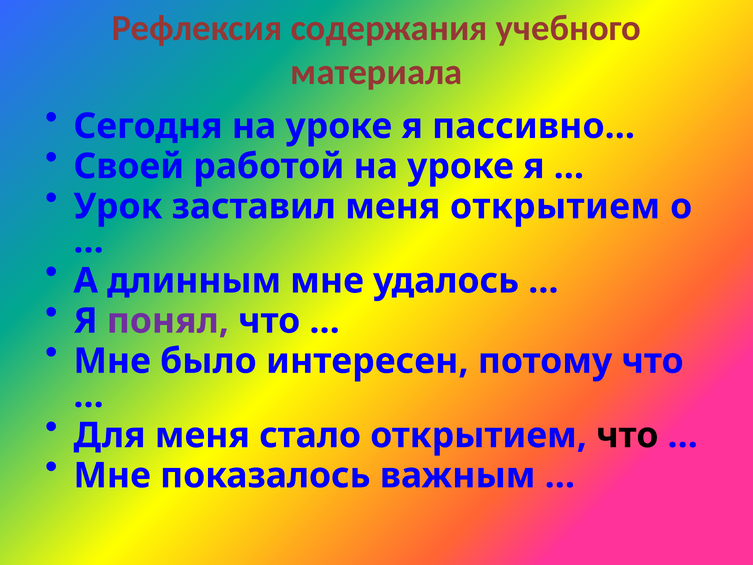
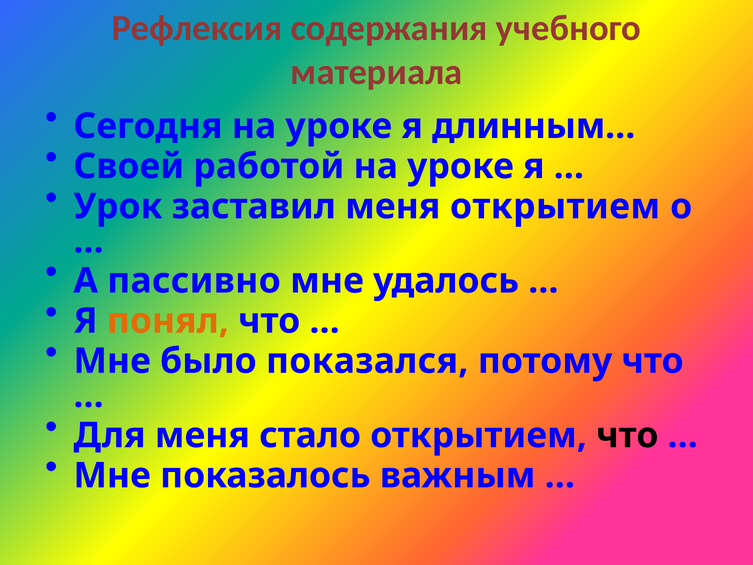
пассивно…: пассивно… -> длинным…
длинным: длинным -> пассивно
понял colour: purple -> orange
интересен: интересен -> показался
